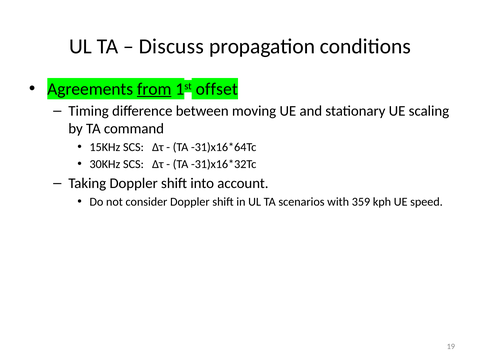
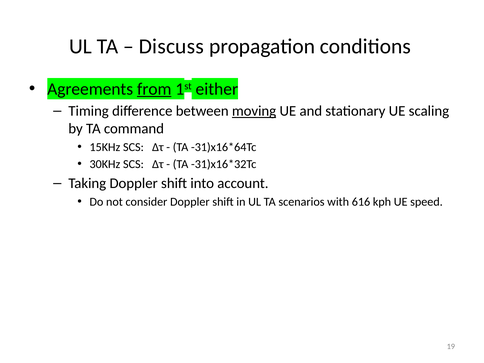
offset: offset -> either
moving underline: none -> present
359: 359 -> 616
